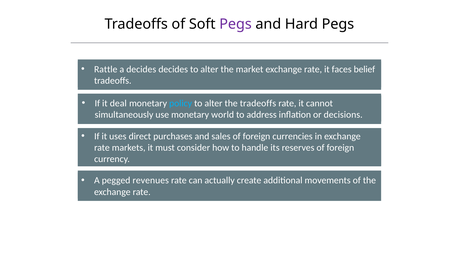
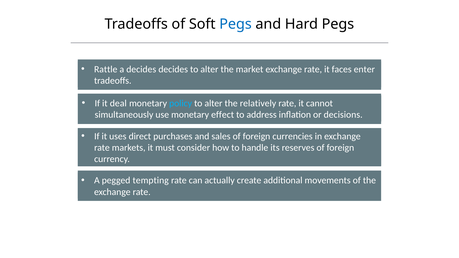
Pegs at (235, 24) colour: purple -> blue
belief: belief -> enter
the tradeoffs: tradeoffs -> relatively
world: world -> effect
revenues: revenues -> tempting
